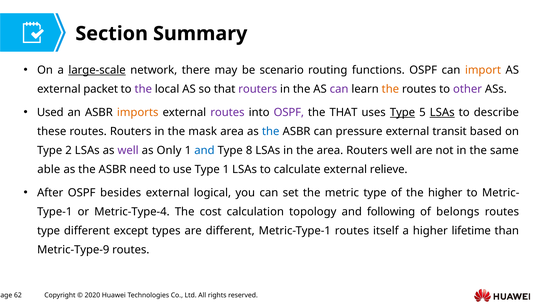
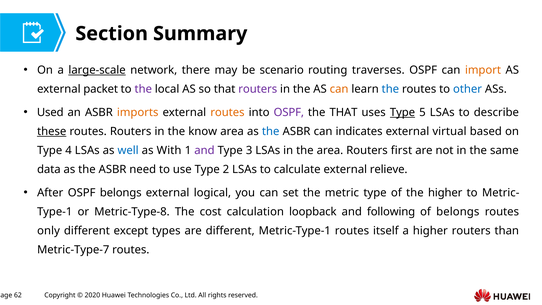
functions: functions -> traverses
can at (339, 89) colour: purple -> orange
the at (390, 89) colour: orange -> blue
other colour: purple -> blue
routes at (227, 112) colour: purple -> orange
LSAs at (442, 112) underline: present -> none
these underline: none -> present
mask: mask -> know
pressure: pressure -> indicates
transit: transit -> virtual
2: 2 -> 4
well at (128, 150) colour: purple -> blue
Only: Only -> With
and at (204, 150) colour: blue -> purple
8: 8 -> 3
Routers well: well -> first
able: able -> data
Type 1: 1 -> 2
OSPF besides: besides -> belongs
Metric-Type-4: Metric-Type-4 -> Metric-Type-8
topology: topology -> loopback
type at (49, 231): type -> only
higher lifetime: lifetime -> routers
Metric-Type-9: Metric-Type-9 -> Metric-Type-7
